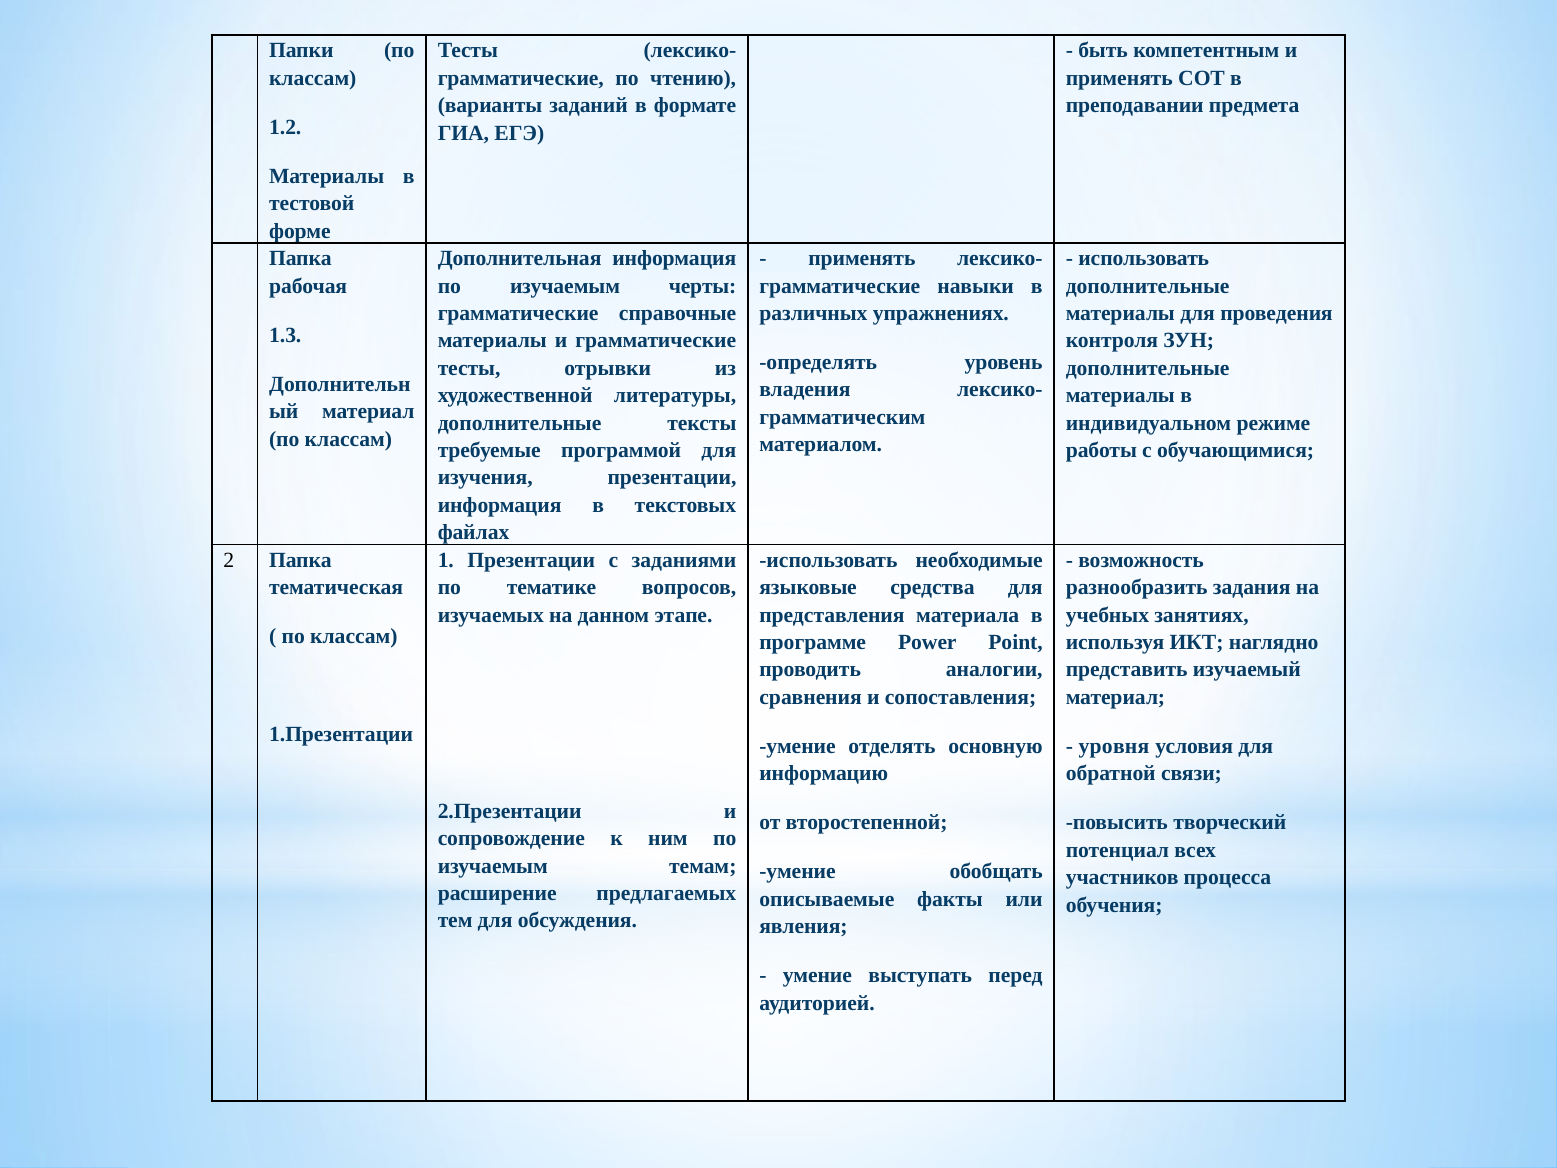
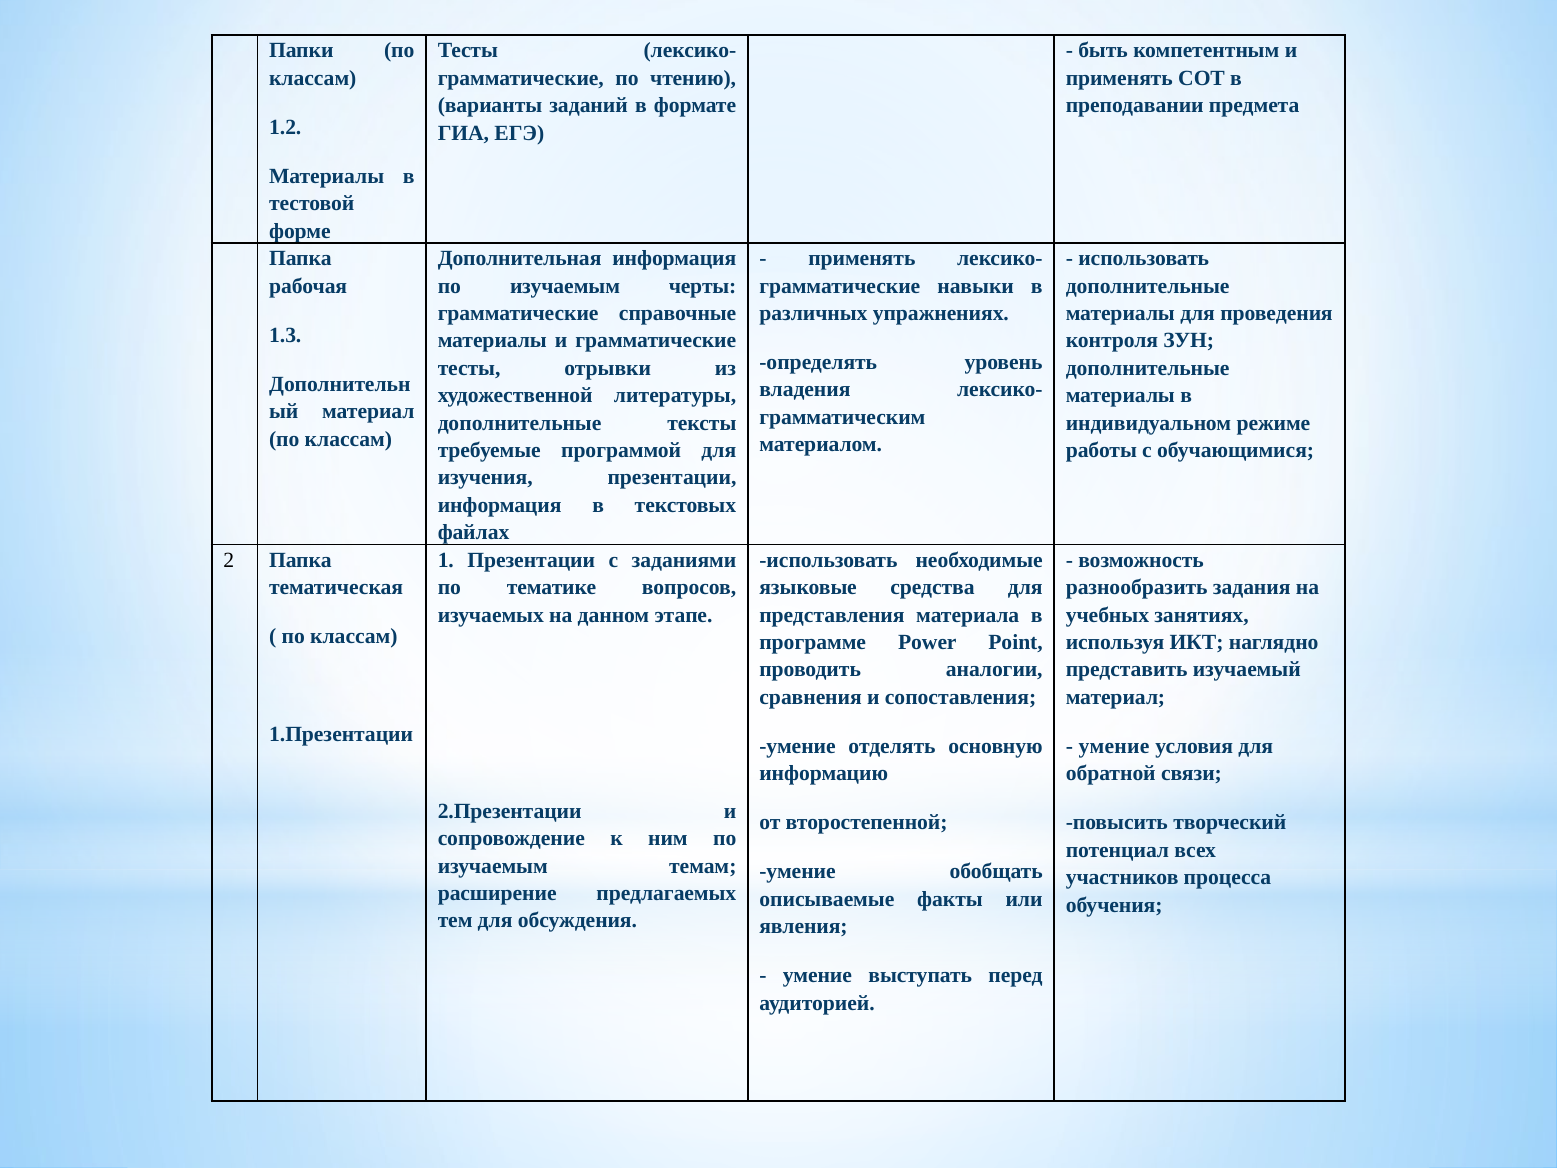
уровня at (1114, 746): уровня -> умение
